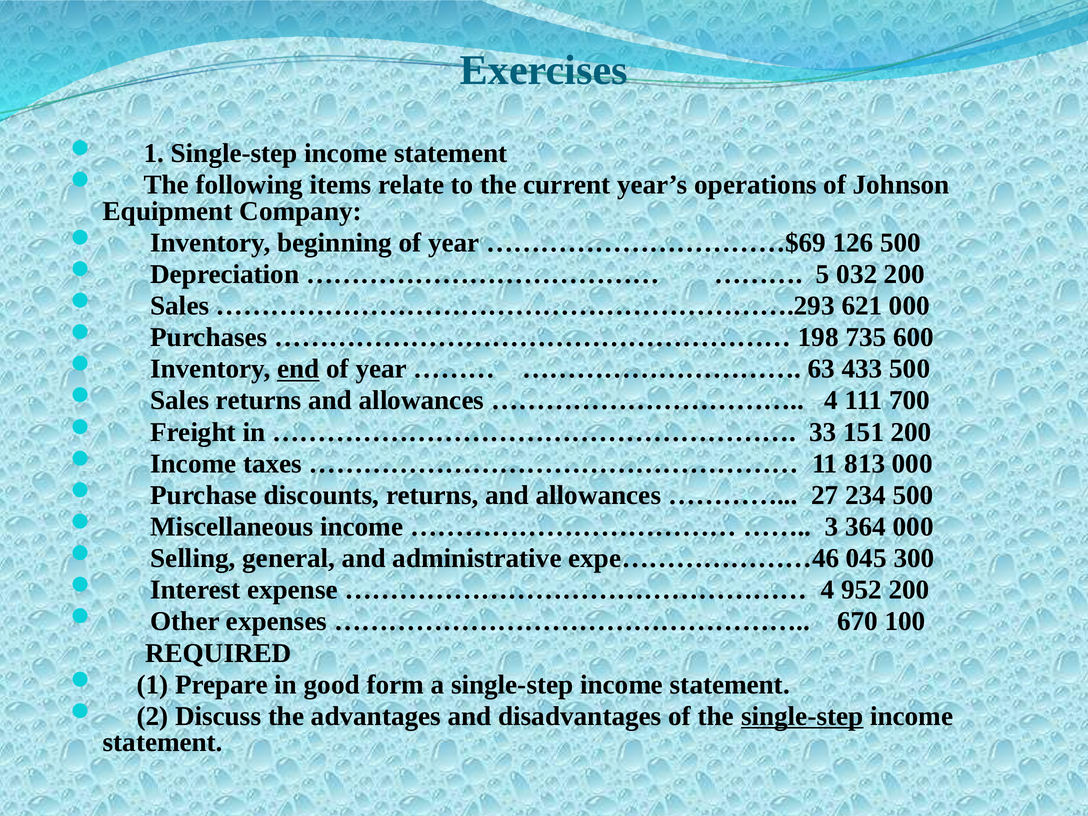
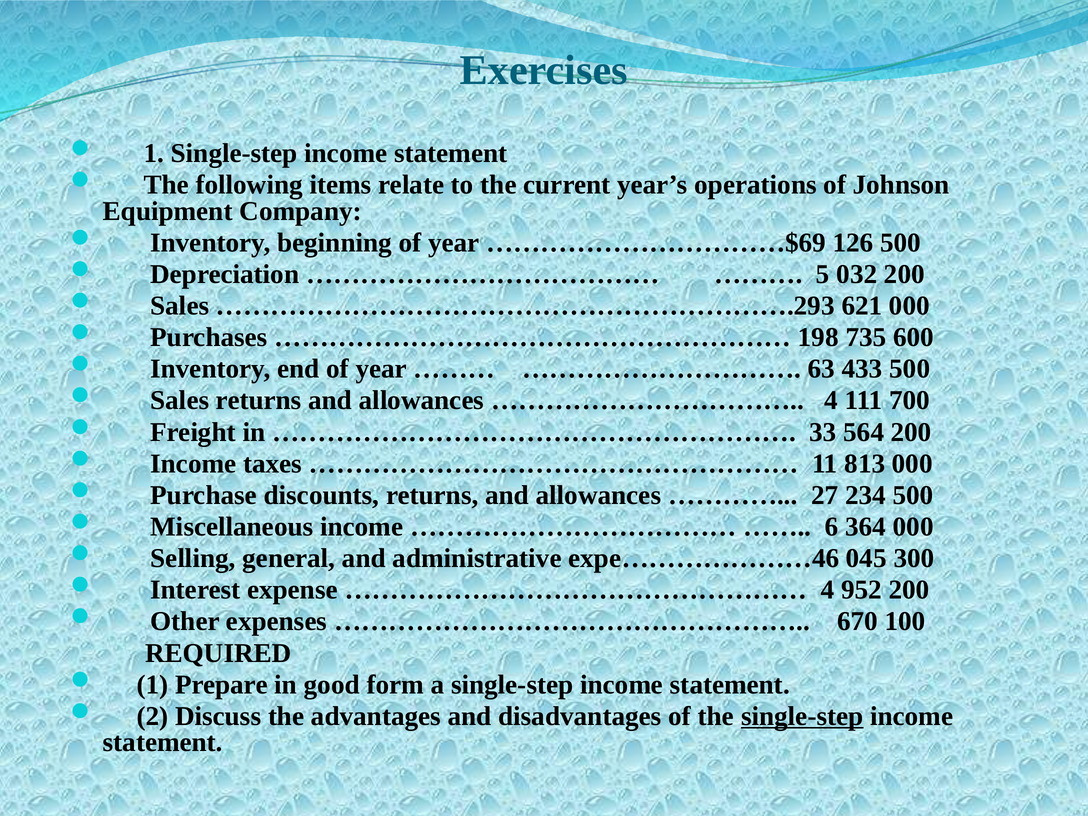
end underline: present -> none
151: 151 -> 564
3: 3 -> 6
